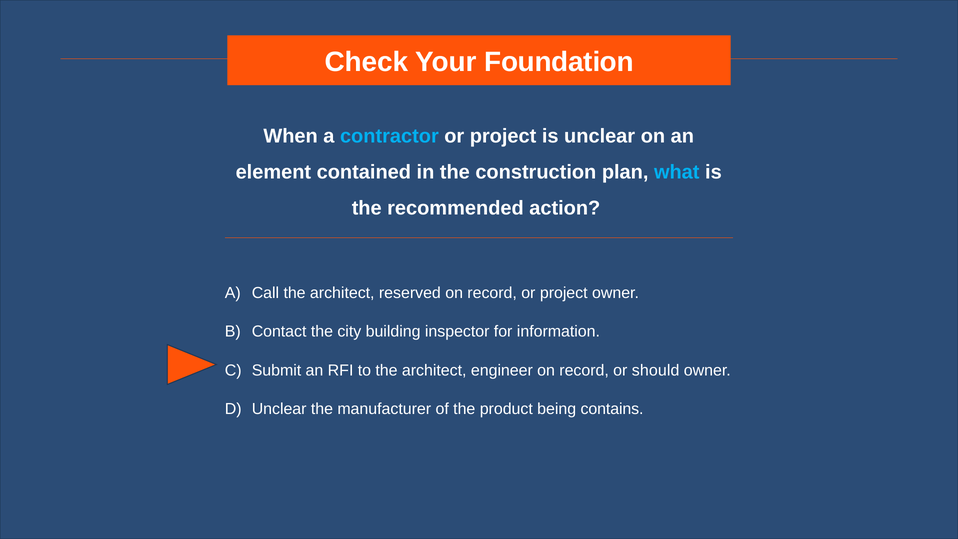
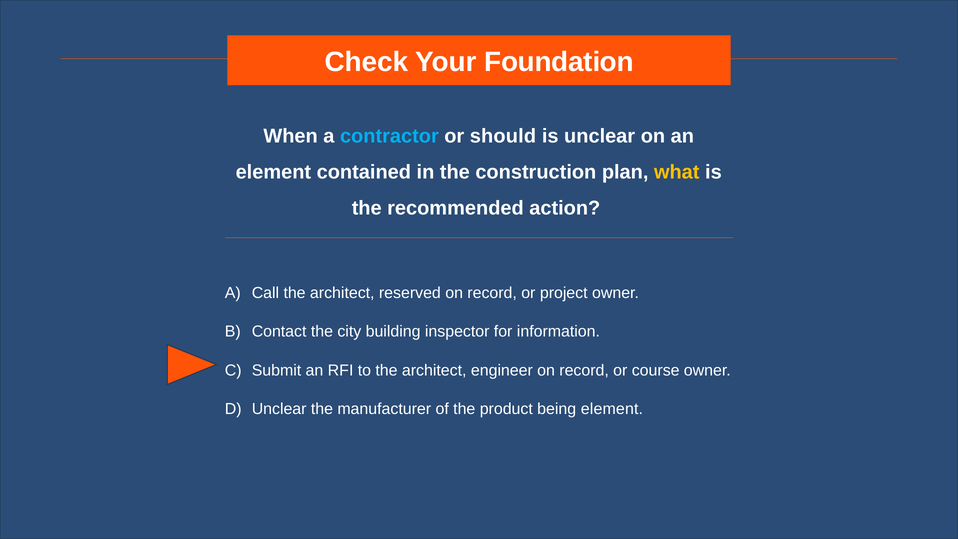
project at (503, 136): project -> should
what colour: light blue -> yellow
should: should -> course
being contains: contains -> element
